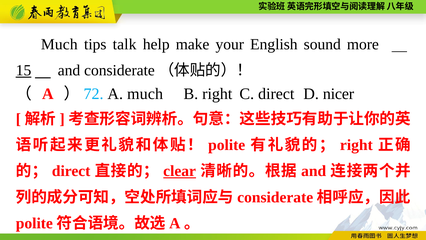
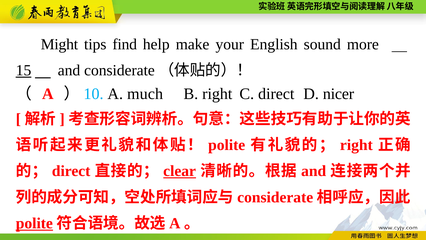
Much at (59, 44): Much -> Might
talk: talk -> find
72: 72 -> 10
polite at (34, 223) underline: none -> present
